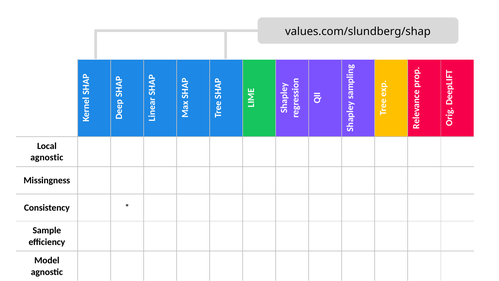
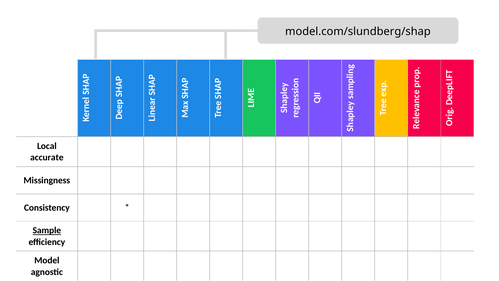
values.com/slundberg/shap: values.com/slundberg/shap -> model.com/slundberg/shap
agnostic at (47, 157): agnostic -> accurate
Sample underline: none -> present
